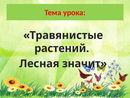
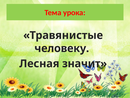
растений: растений -> человеку
